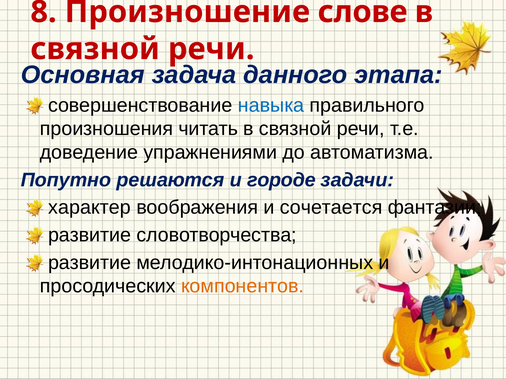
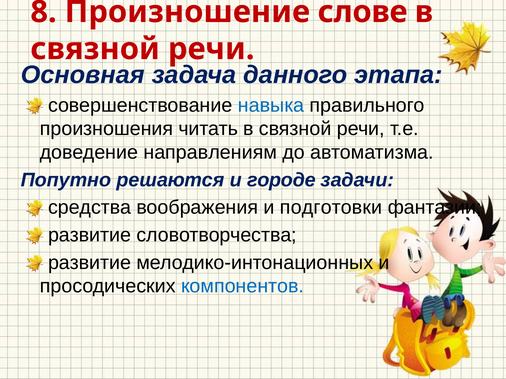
упражнениями: упражнениями -> направлениям
характер: характер -> средства
сочетается: сочетается -> подготовки
компонентов colour: orange -> blue
